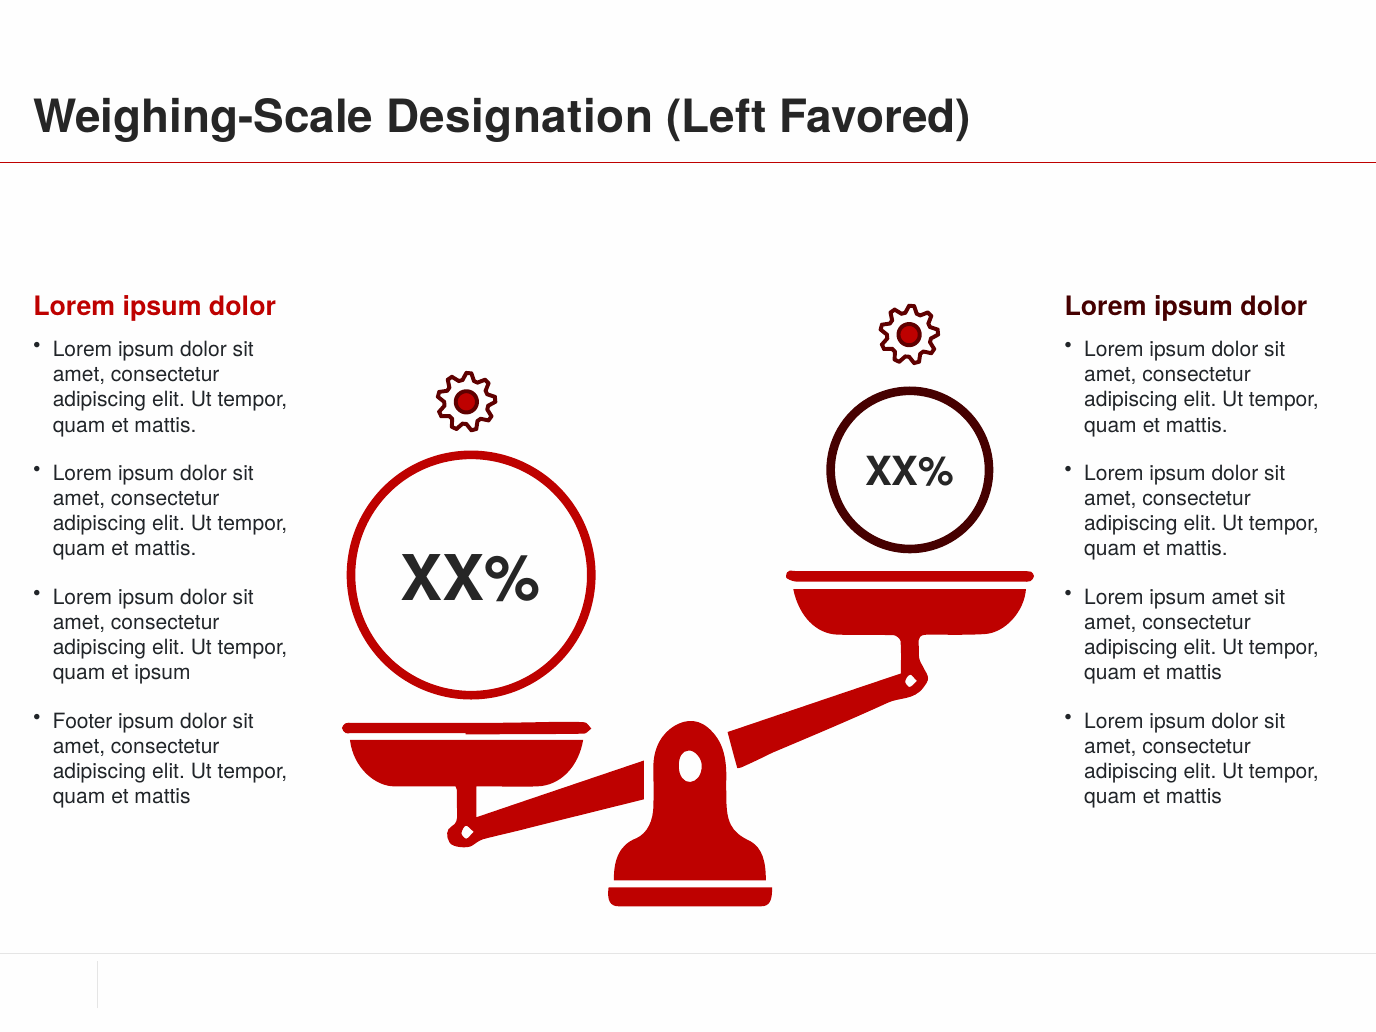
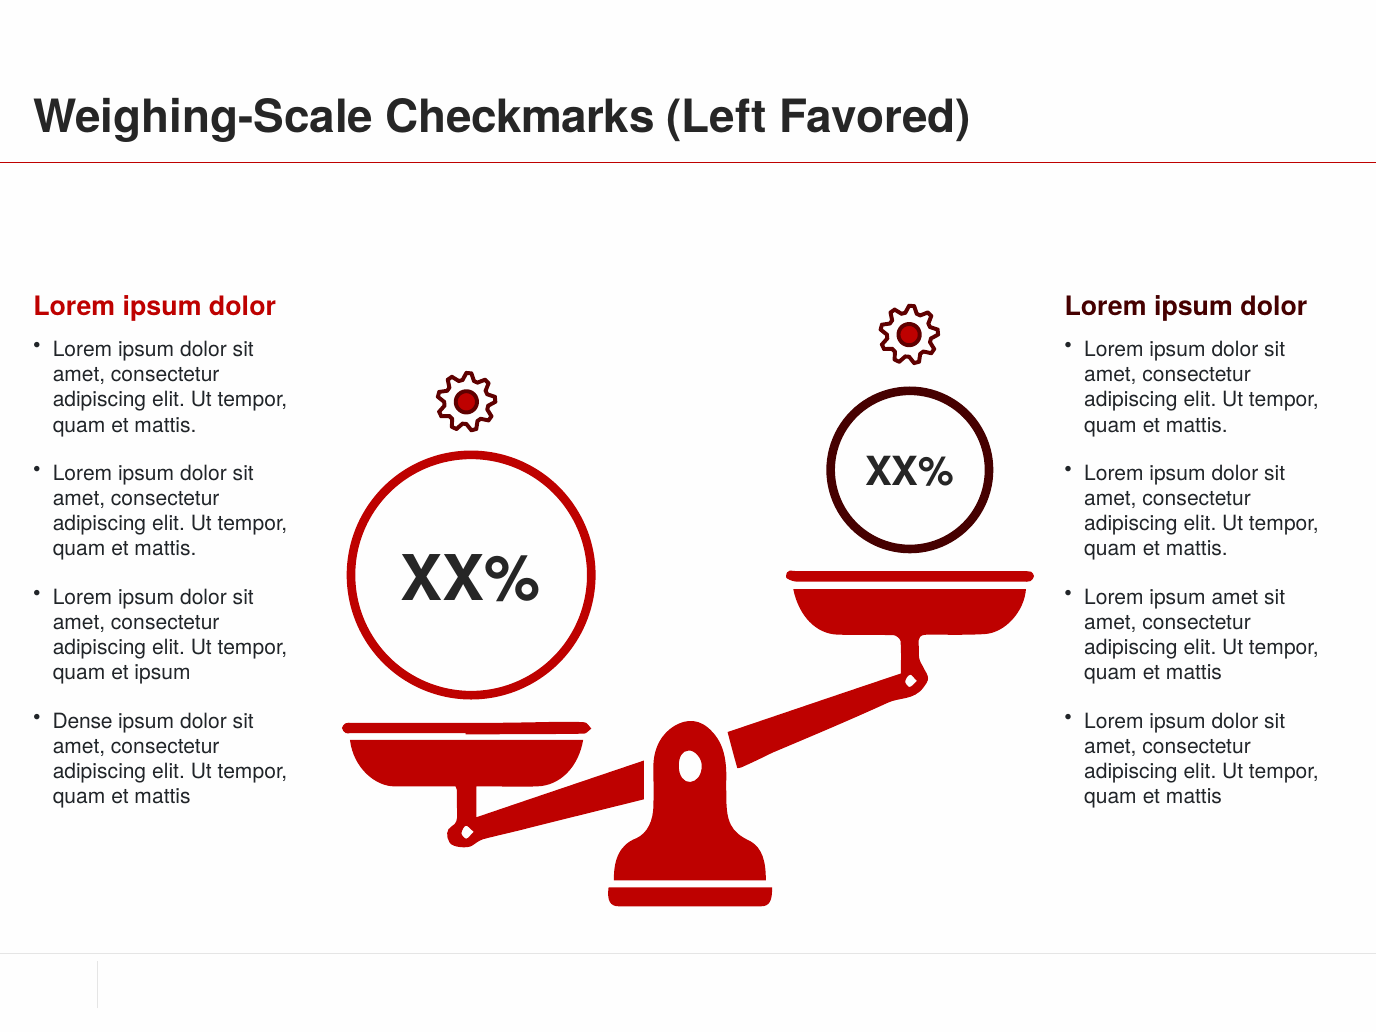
Designation: Designation -> Checkmarks
Footer: Footer -> Dense
